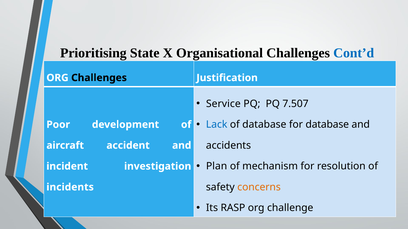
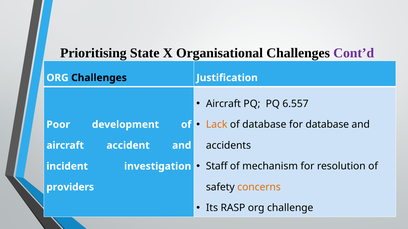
Cont’d colour: blue -> purple
Service at (223, 104): Service -> Aircraft
7.507: 7.507 -> 6.557
Lack colour: blue -> orange
Plan: Plan -> Staff
incidents: incidents -> providers
